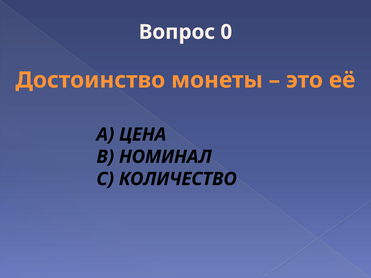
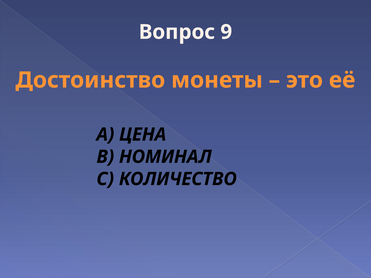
0: 0 -> 9
